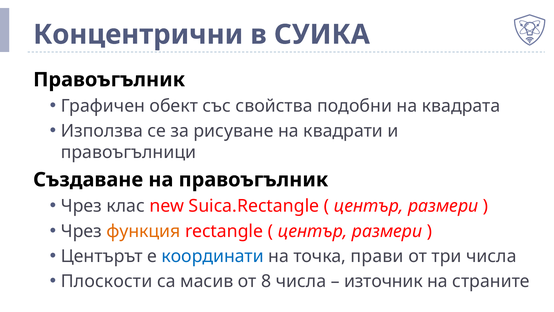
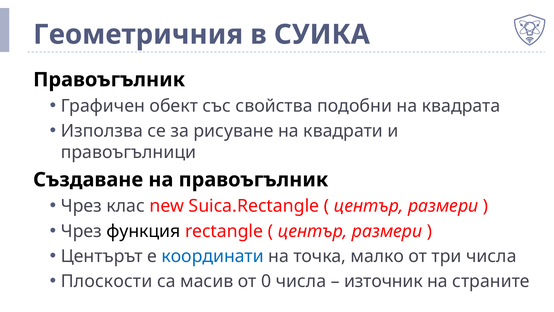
Концентрични: Концентрични -> Геометричния
функция colour: orange -> black
прави: прави -> малко
8: 8 -> 0
